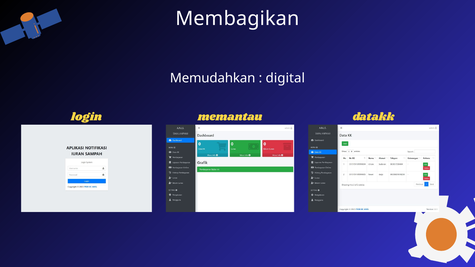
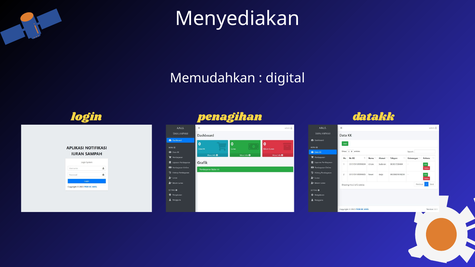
Membagikan: Membagikan -> Menyediakan
memantau: memantau -> penagihan
